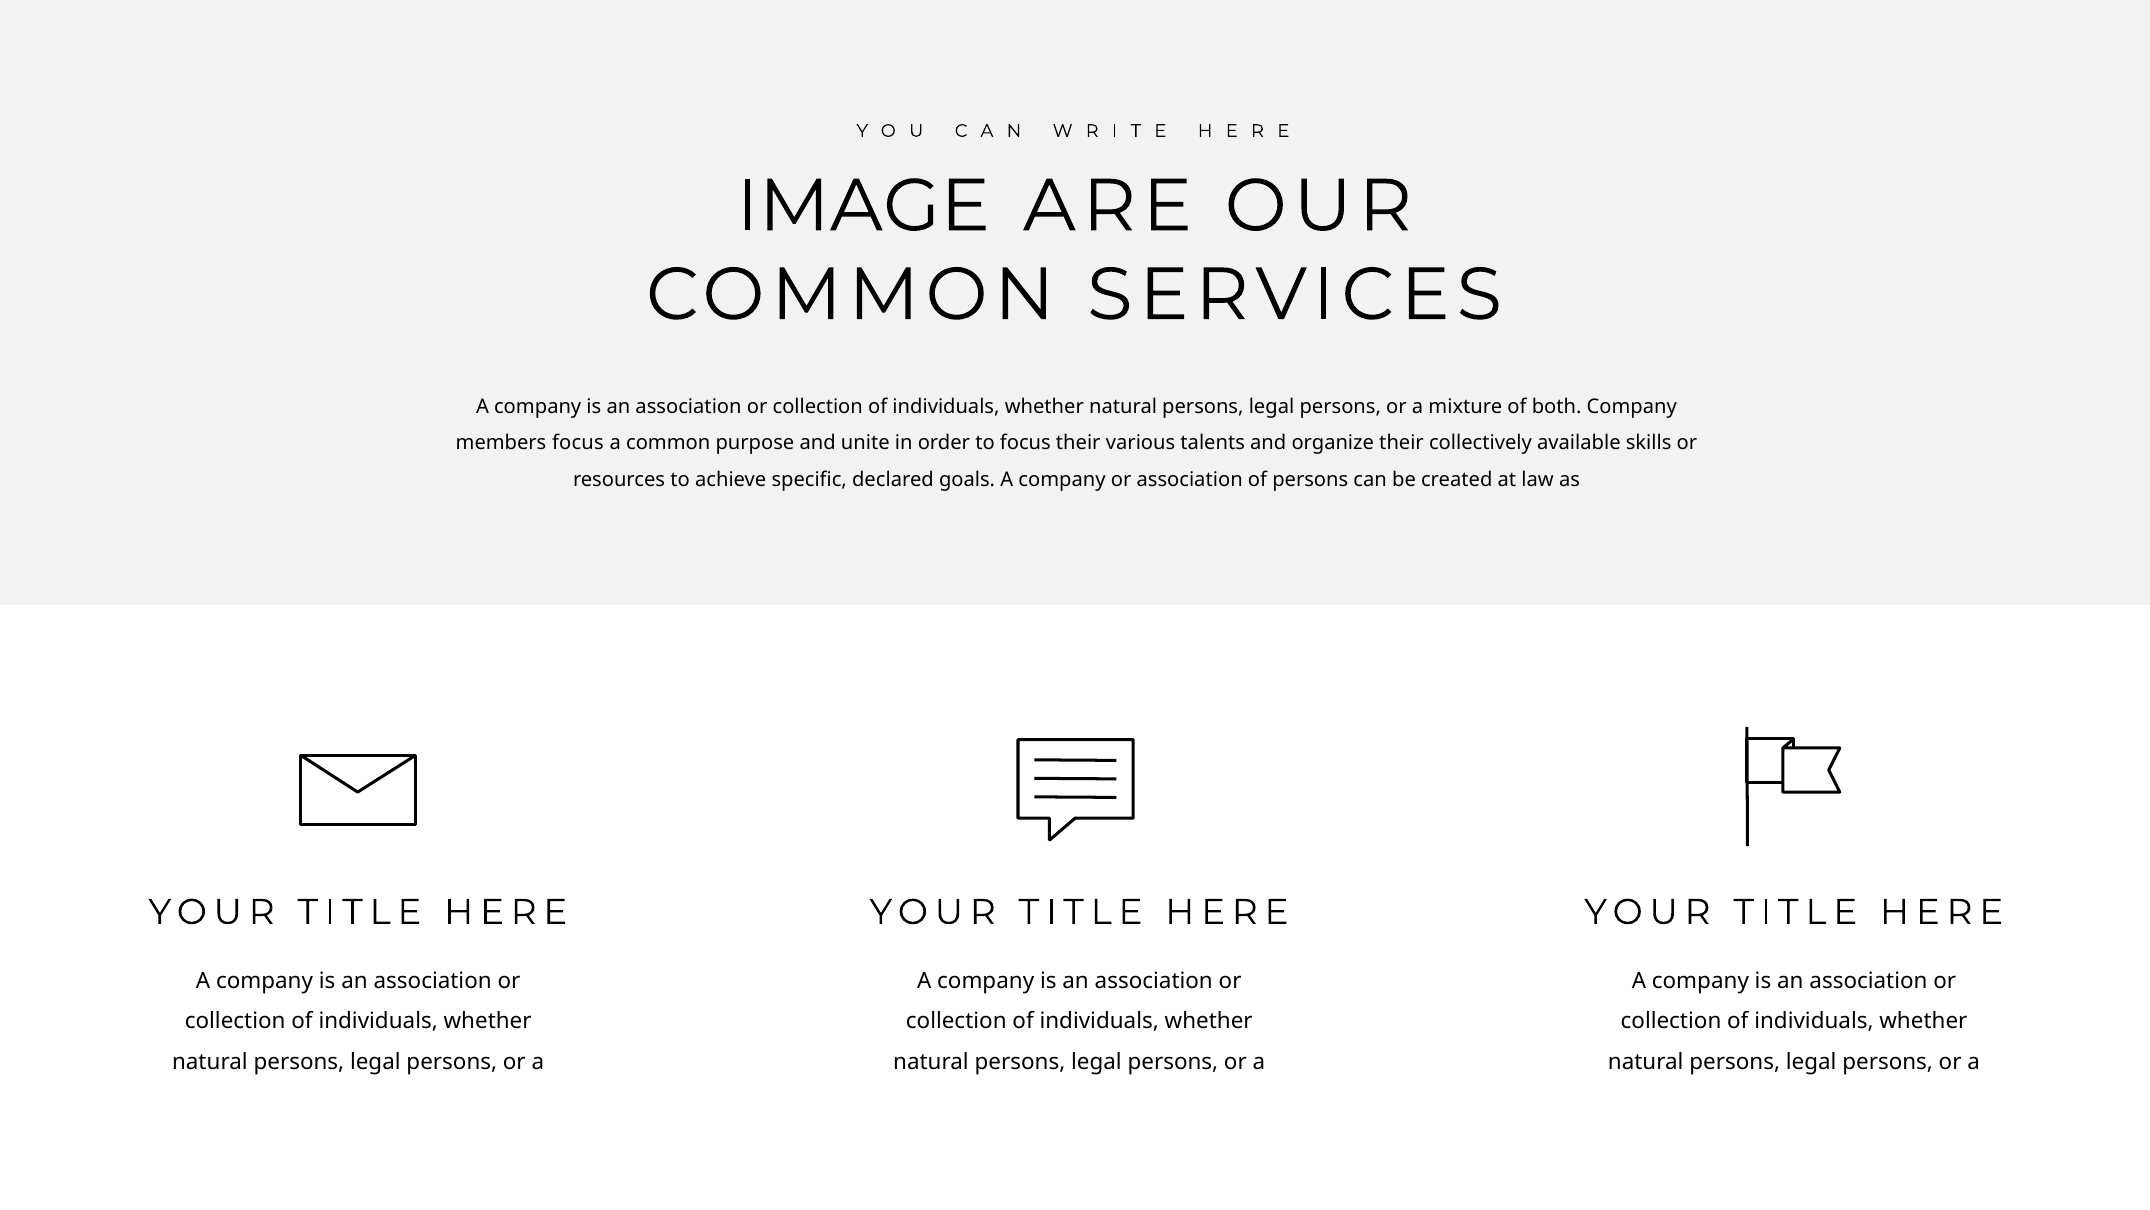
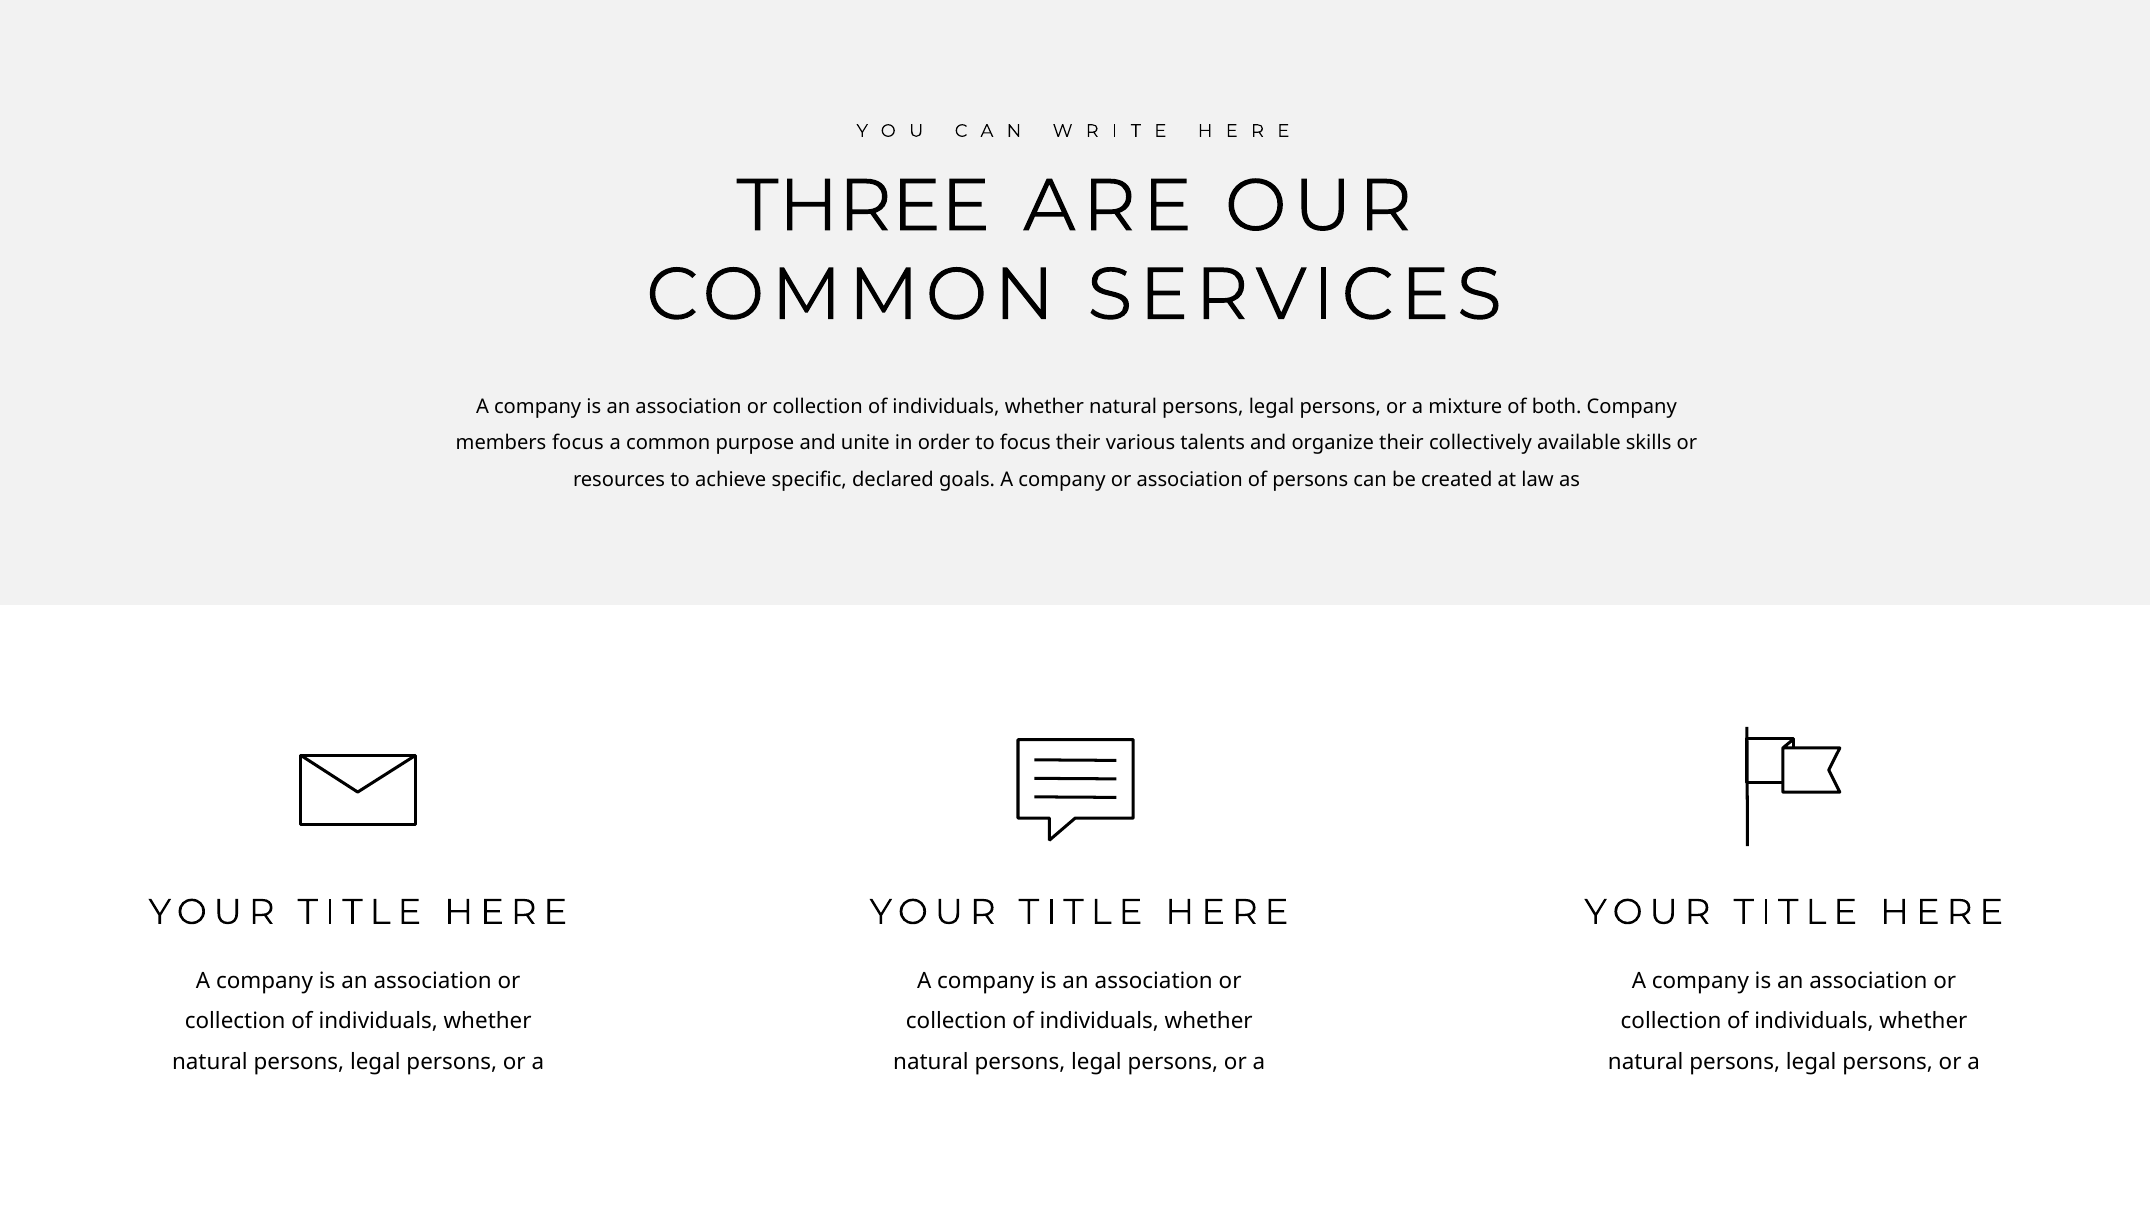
IMAGE: IMAGE -> THREE
